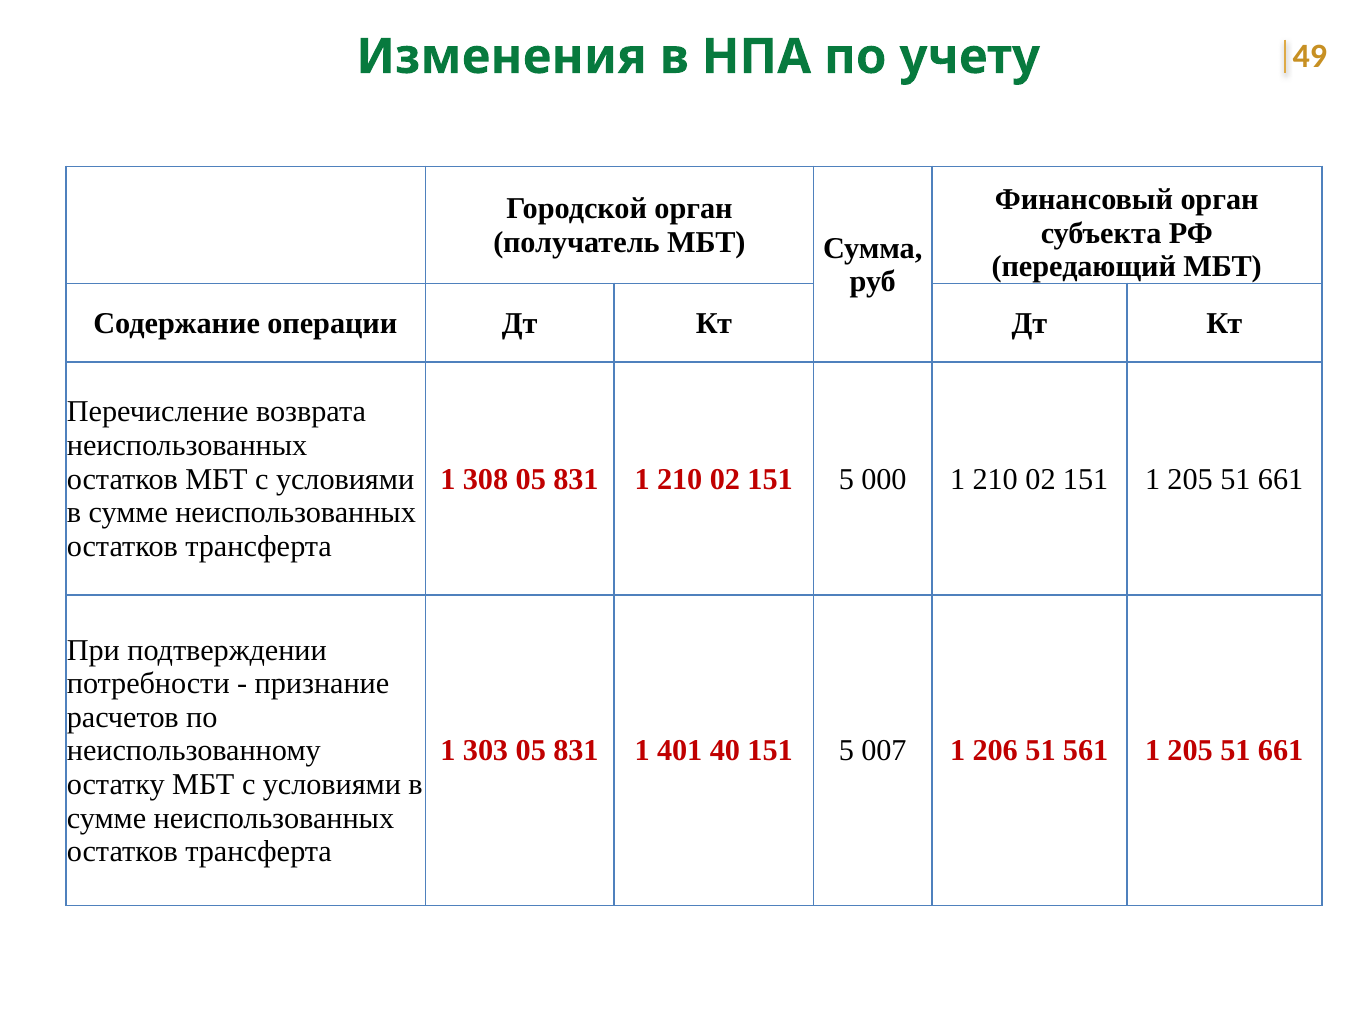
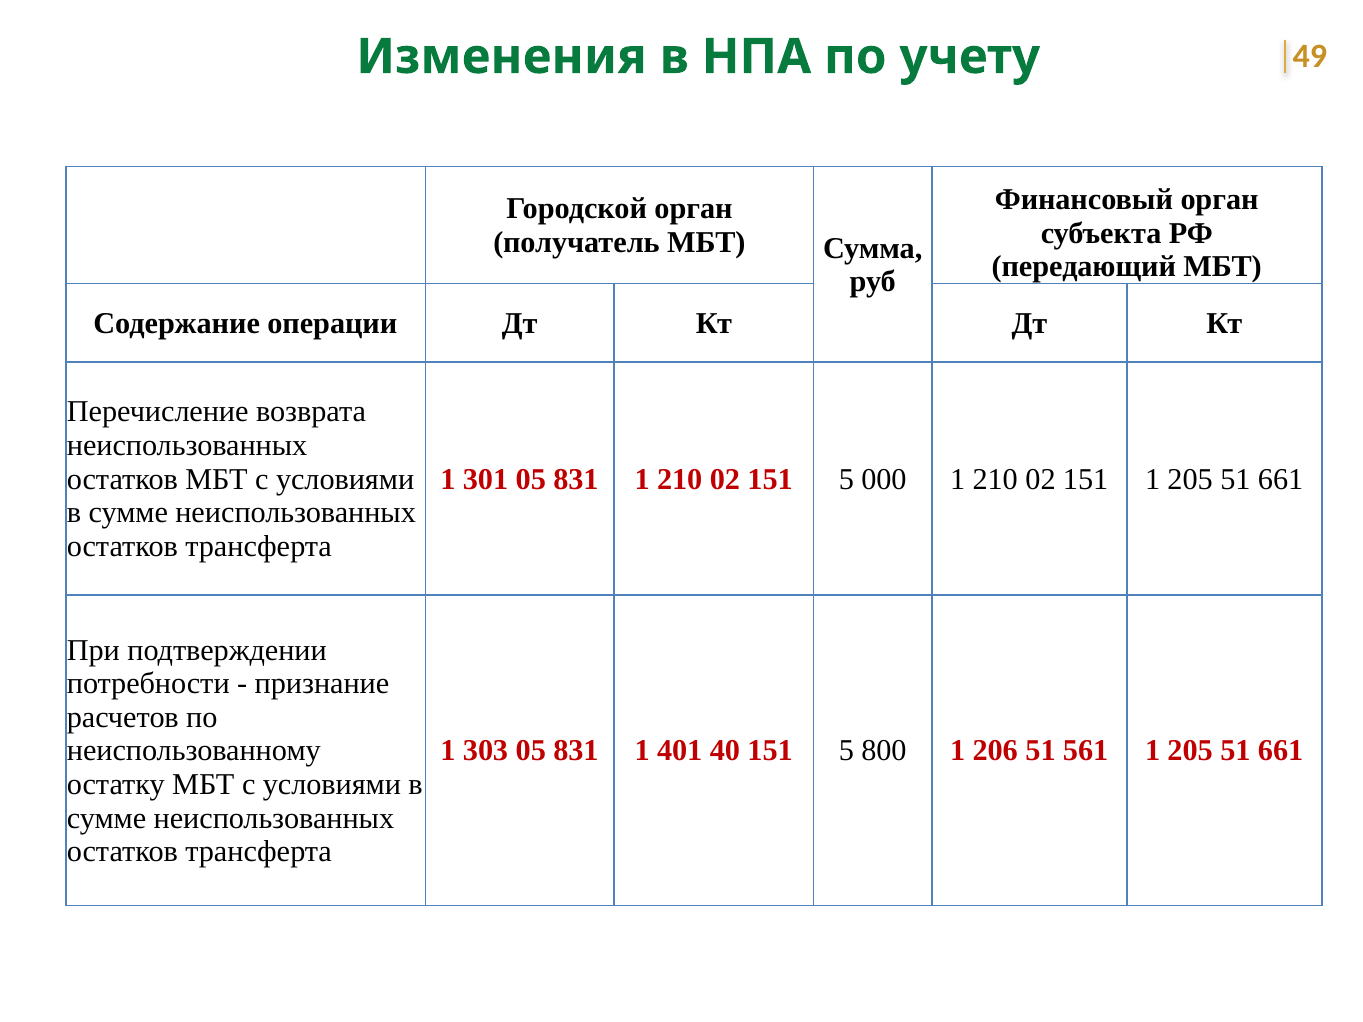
308: 308 -> 301
007: 007 -> 800
